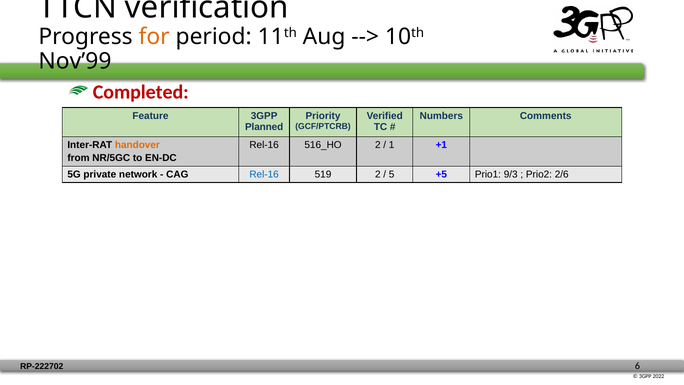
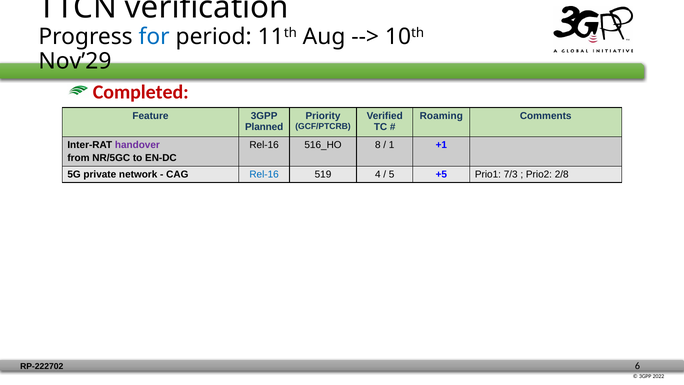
for colour: orange -> blue
Nov’99: Nov’99 -> Nov’29
Numbers: Numbers -> Roaming
handover colour: orange -> purple
2 at (378, 145): 2 -> 8
519 2: 2 -> 4
9/3: 9/3 -> 7/3
2/6: 2/6 -> 2/8
